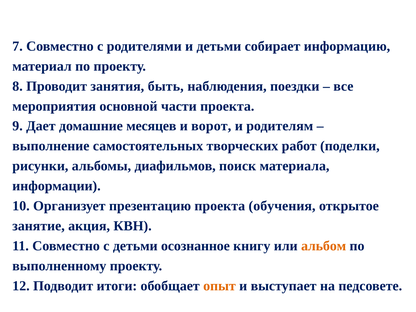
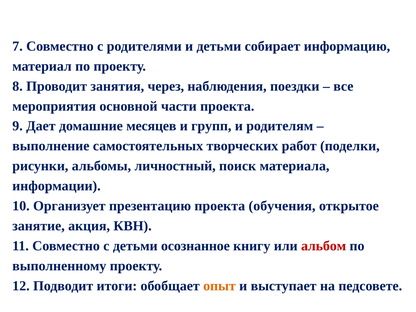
быть: быть -> через
ворот: ворот -> групп
диафильмов: диафильмов -> личностный
альбом colour: orange -> red
